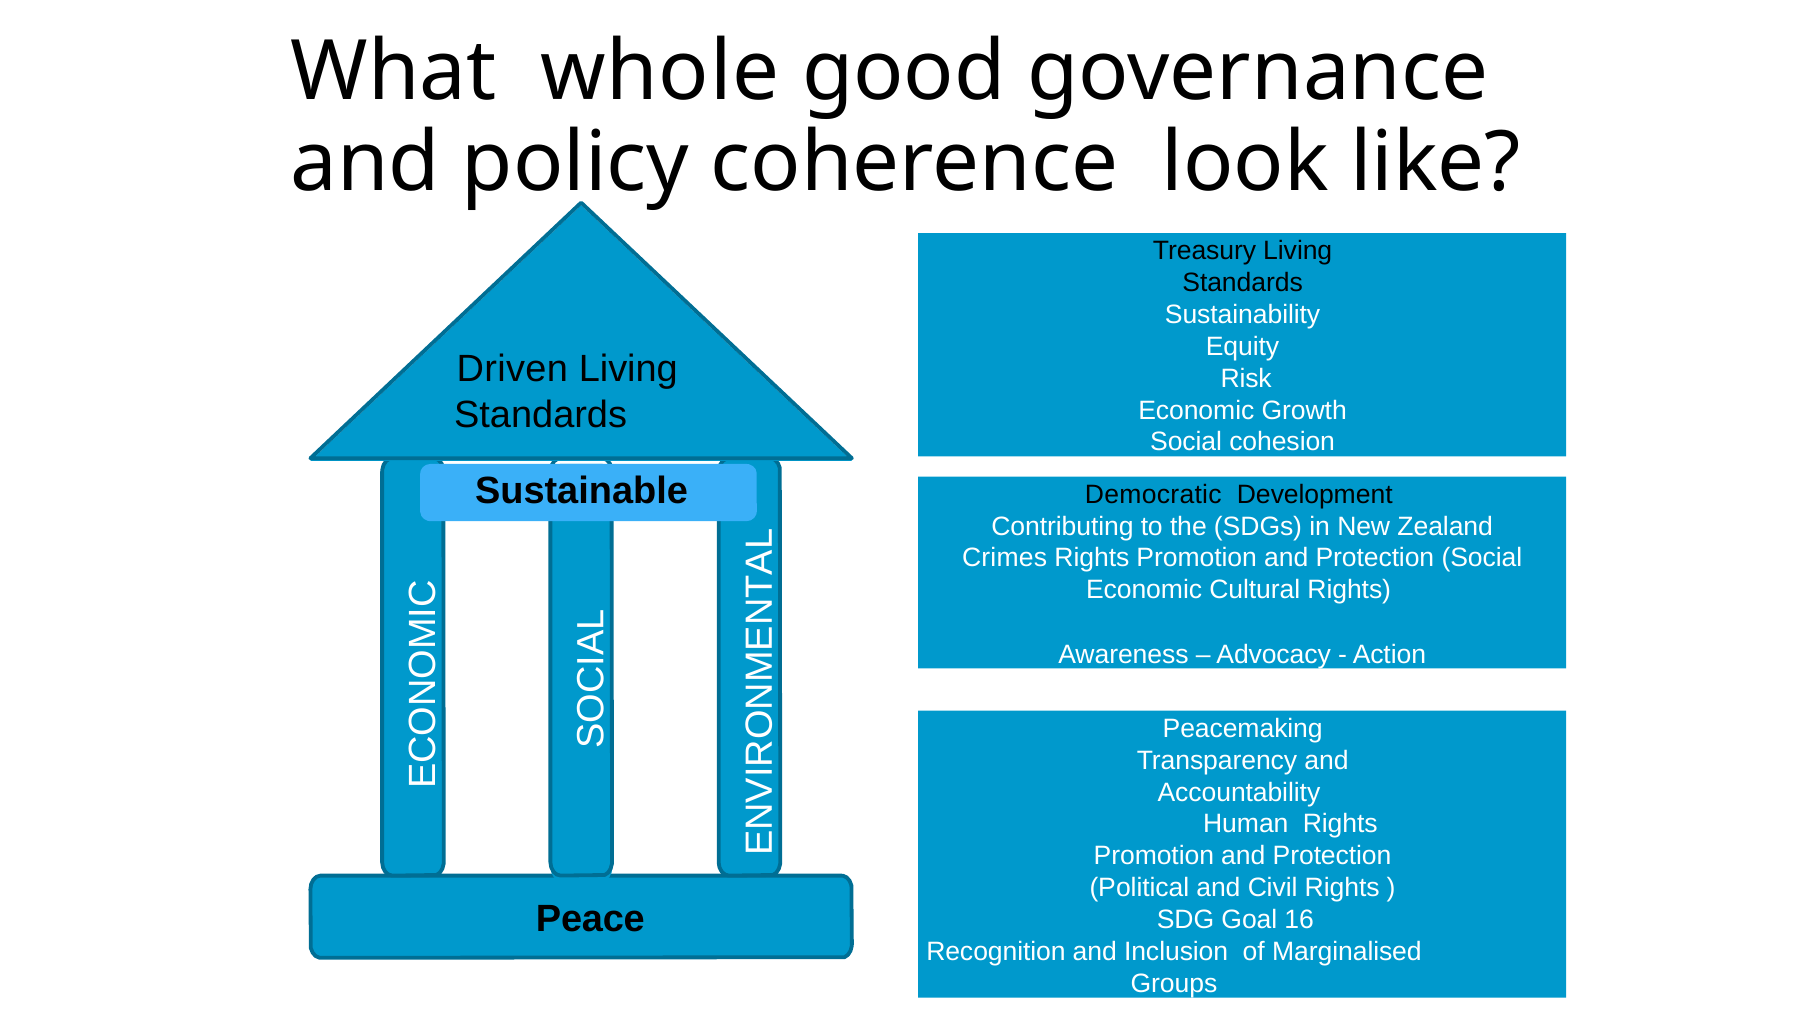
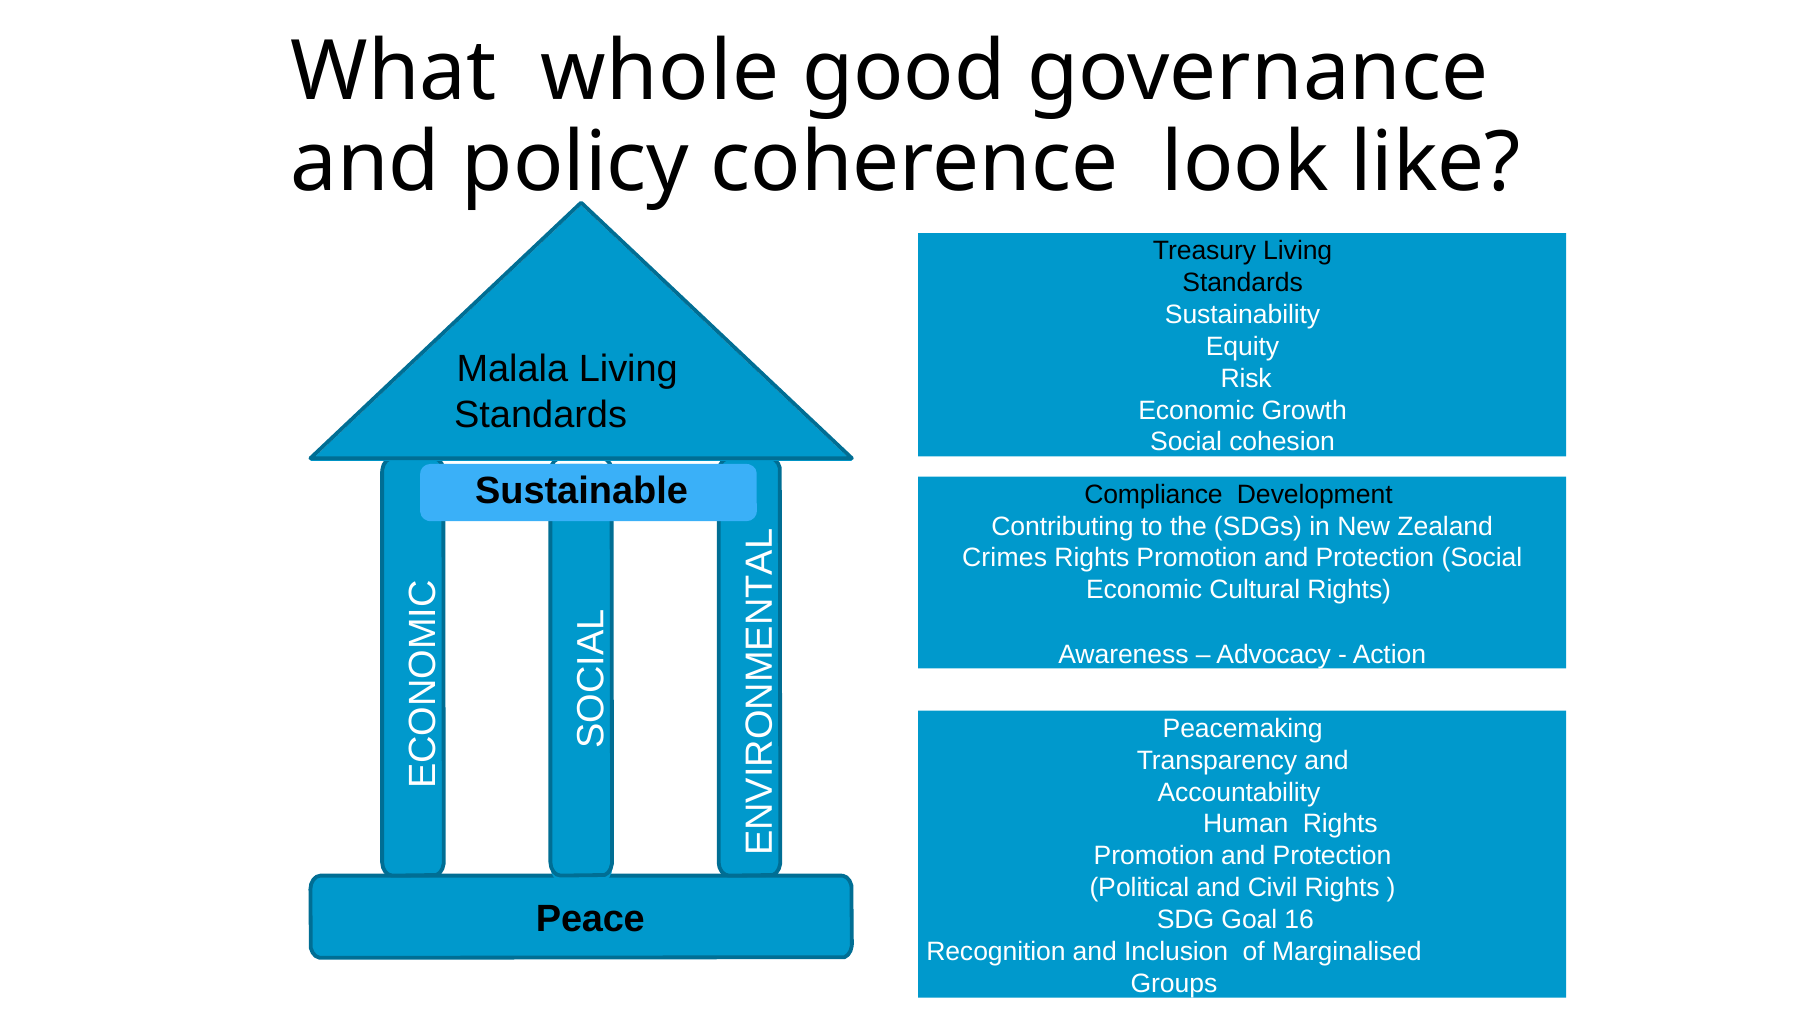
Driven: Driven -> Malala
Democratic: Democratic -> Compliance
